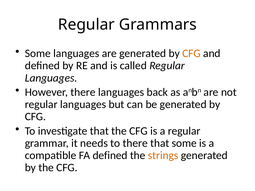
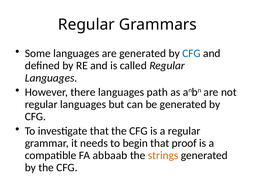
CFG at (191, 53) colour: orange -> blue
back: back -> path
to there: there -> begin
that some: some -> proof
FA defined: defined -> abbaab
